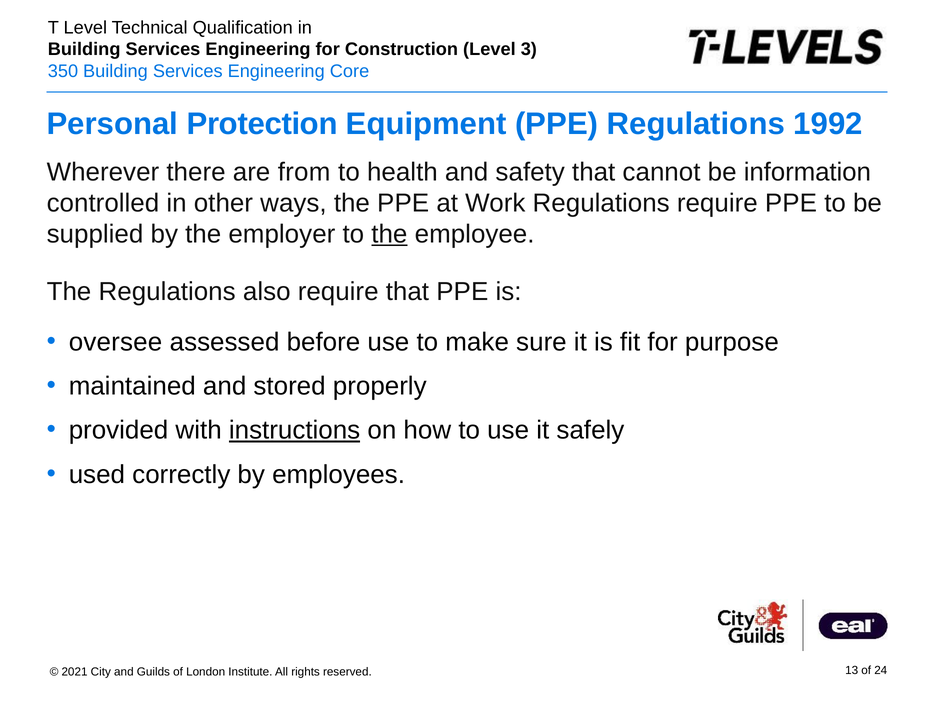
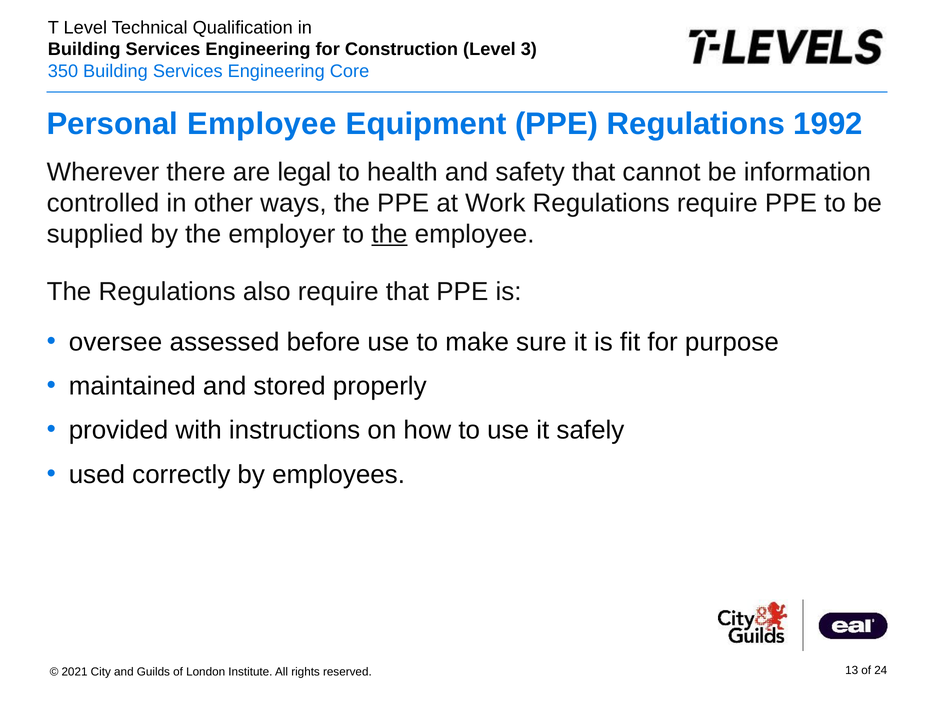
Personal Protection: Protection -> Employee
from: from -> legal
instructions underline: present -> none
